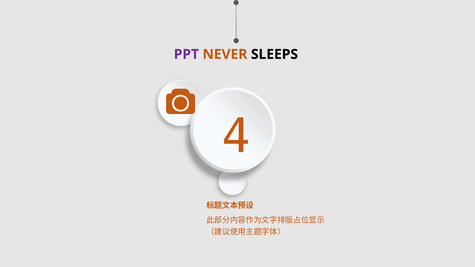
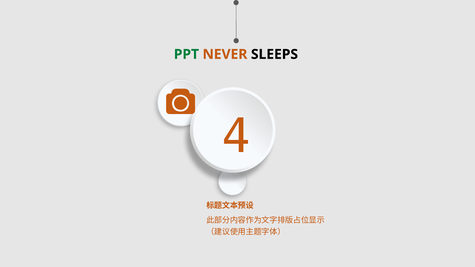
PPT colour: purple -> green
